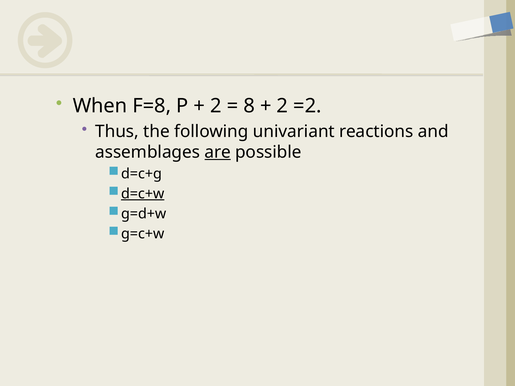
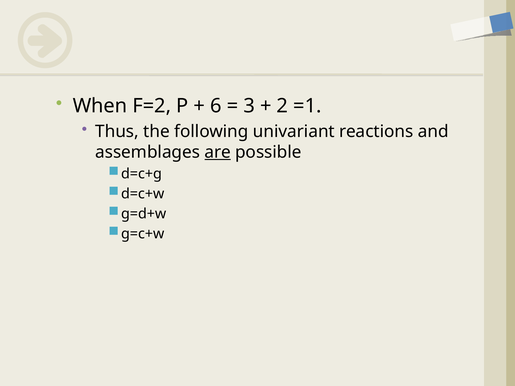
F=8: F=8 -> F=2
2 at (216, 106): 2 -> 6
8: 8 -> 3
=2: =2 -> =1
d=c+w underline: present -> none
